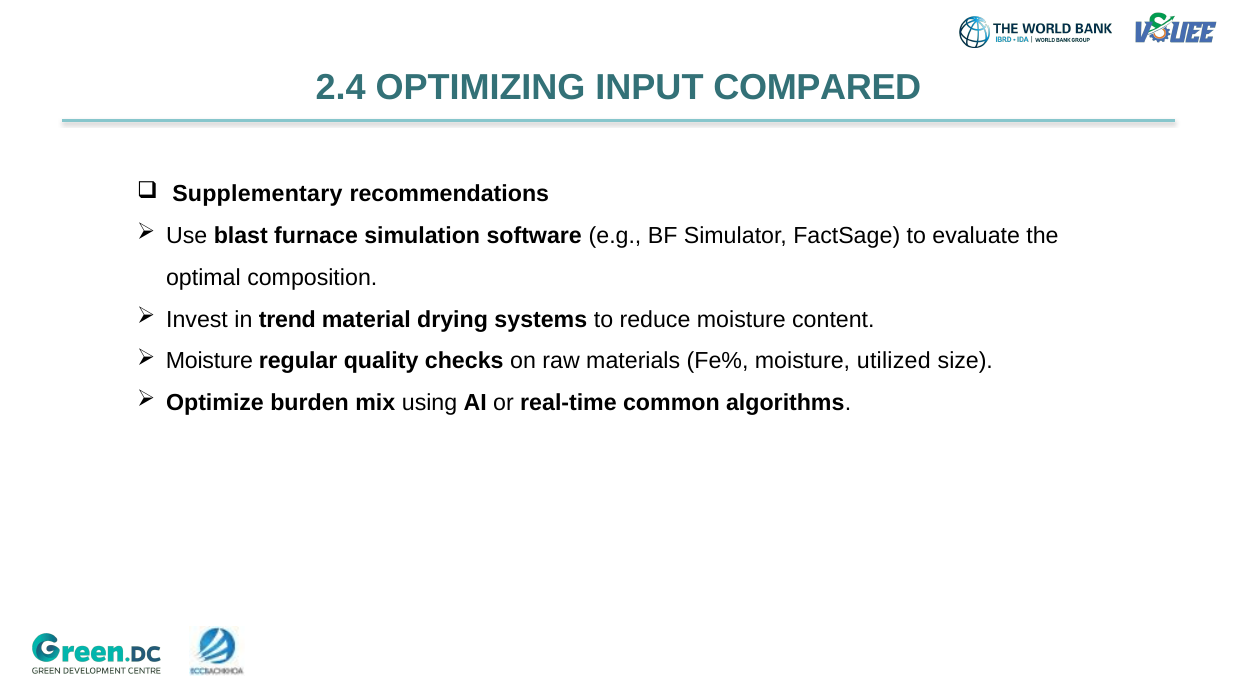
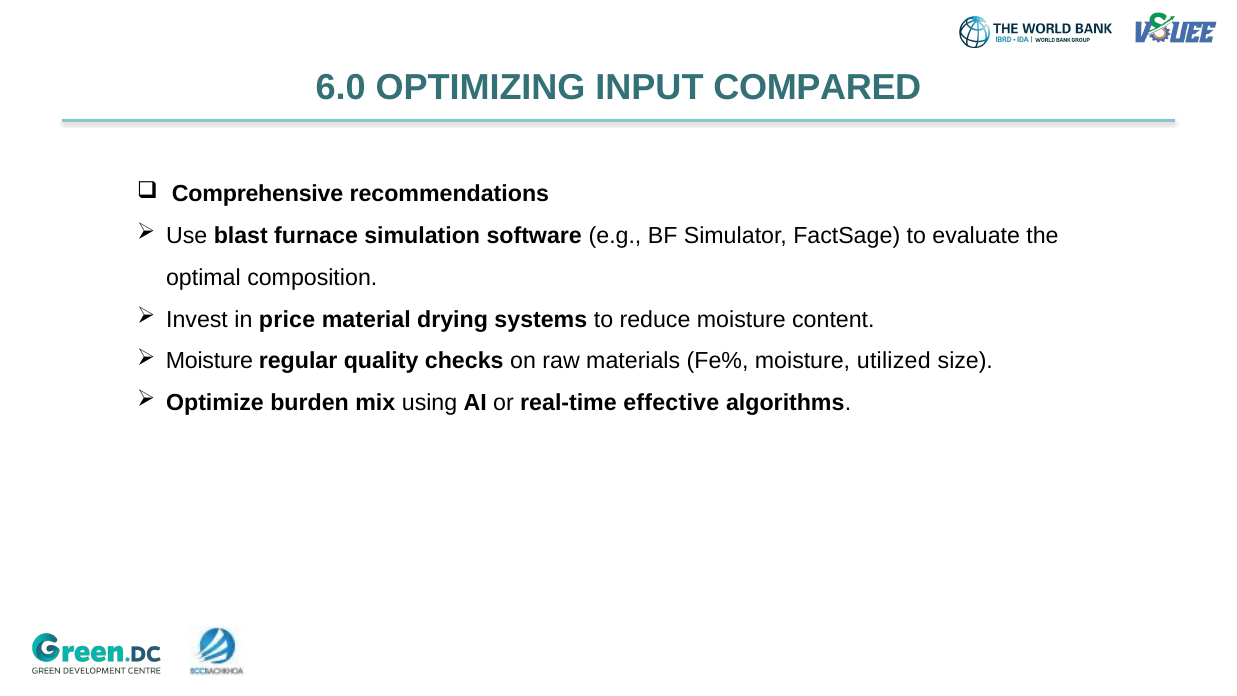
2.4: 2.4 -> 6.0
Supplementary: Supplementary -> Comprehensive
trend: trend -> price
common: common -> effective
